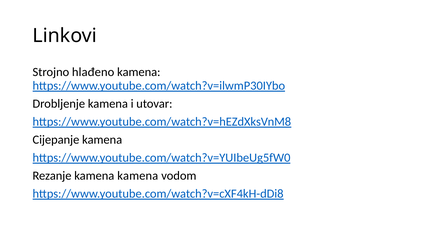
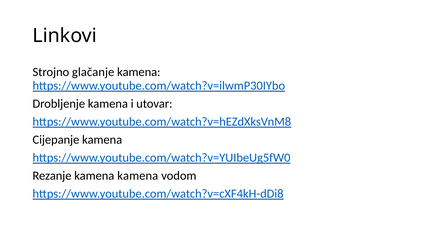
hlađeno: hlađeno -> glačanje
